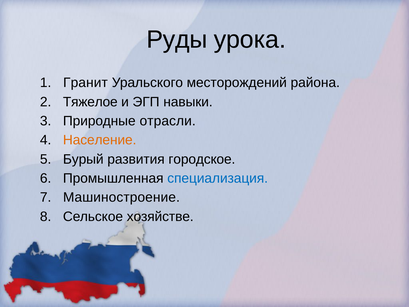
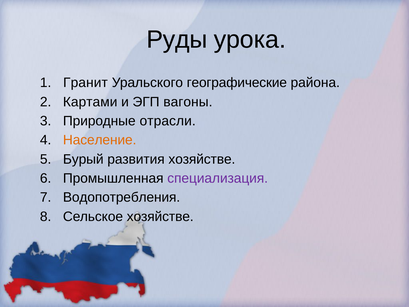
месторождений: месторождений -> географические
Тяжелое: Тяжелое -> Картами
навыки: навыки -> вагоны
развития городское: городское -> хозяйстве
специализация colour: blue -> purple
Машиностроение: Машиностроение -> Водопотребления
